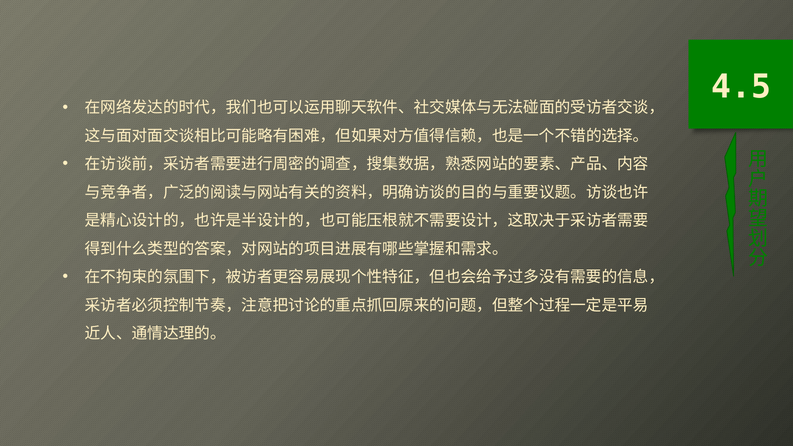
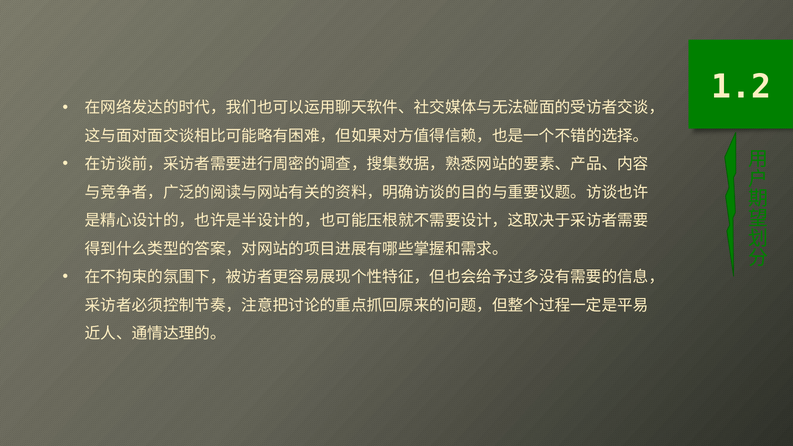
4.5: 4.5 -> 1.2
